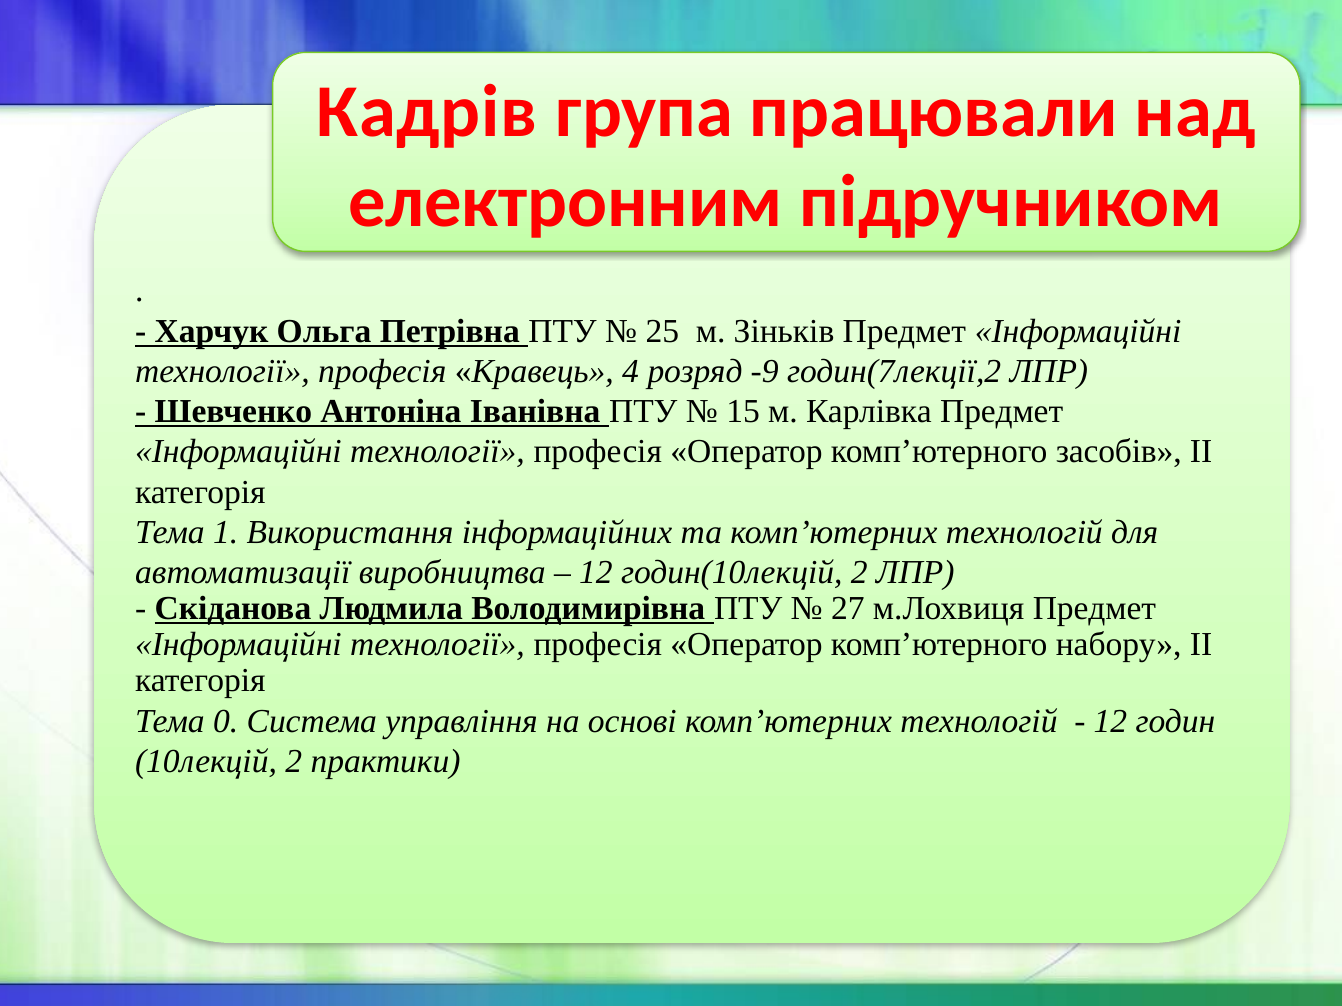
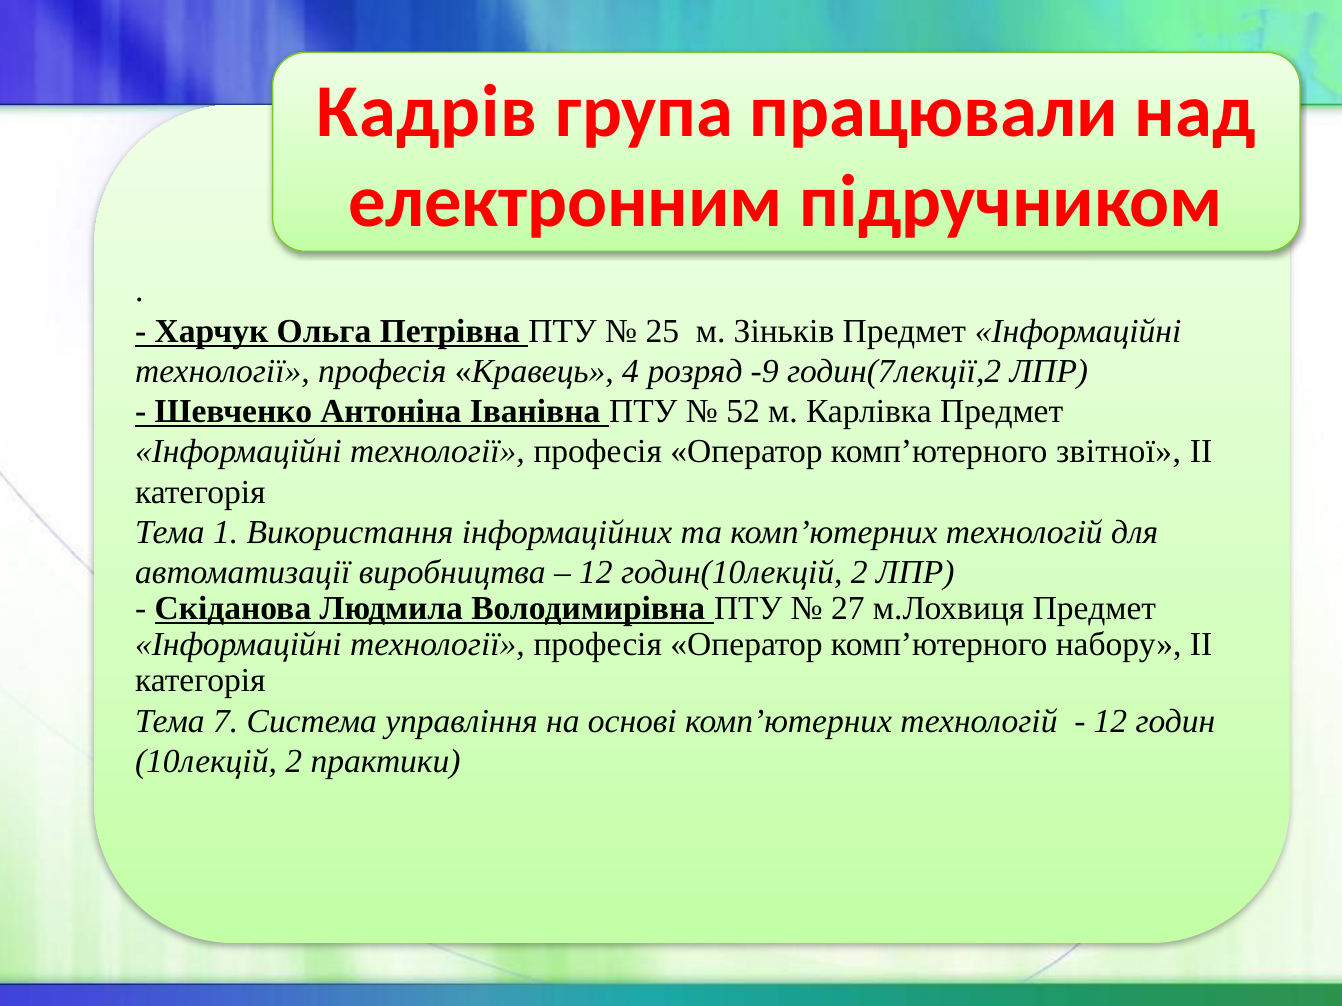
15: 15 -> 52
засобів: засобів -> звітної
0: 0 -> 7
